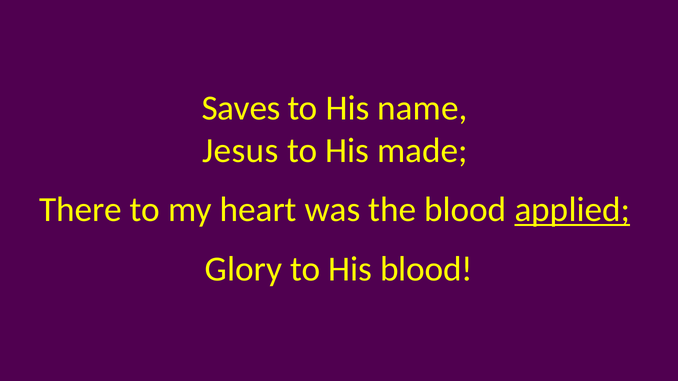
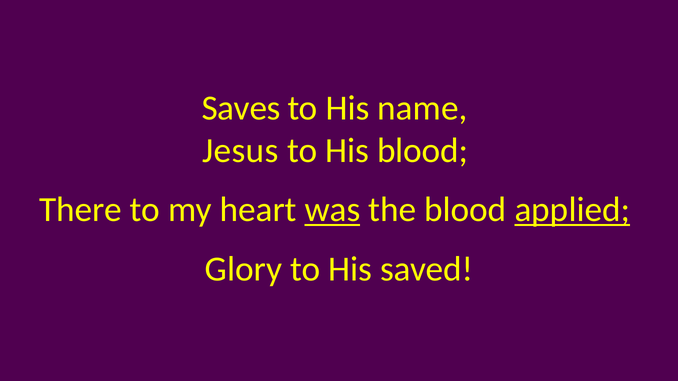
His made: made -> blood
was underline: none -> present
His blood: blood -> saved
